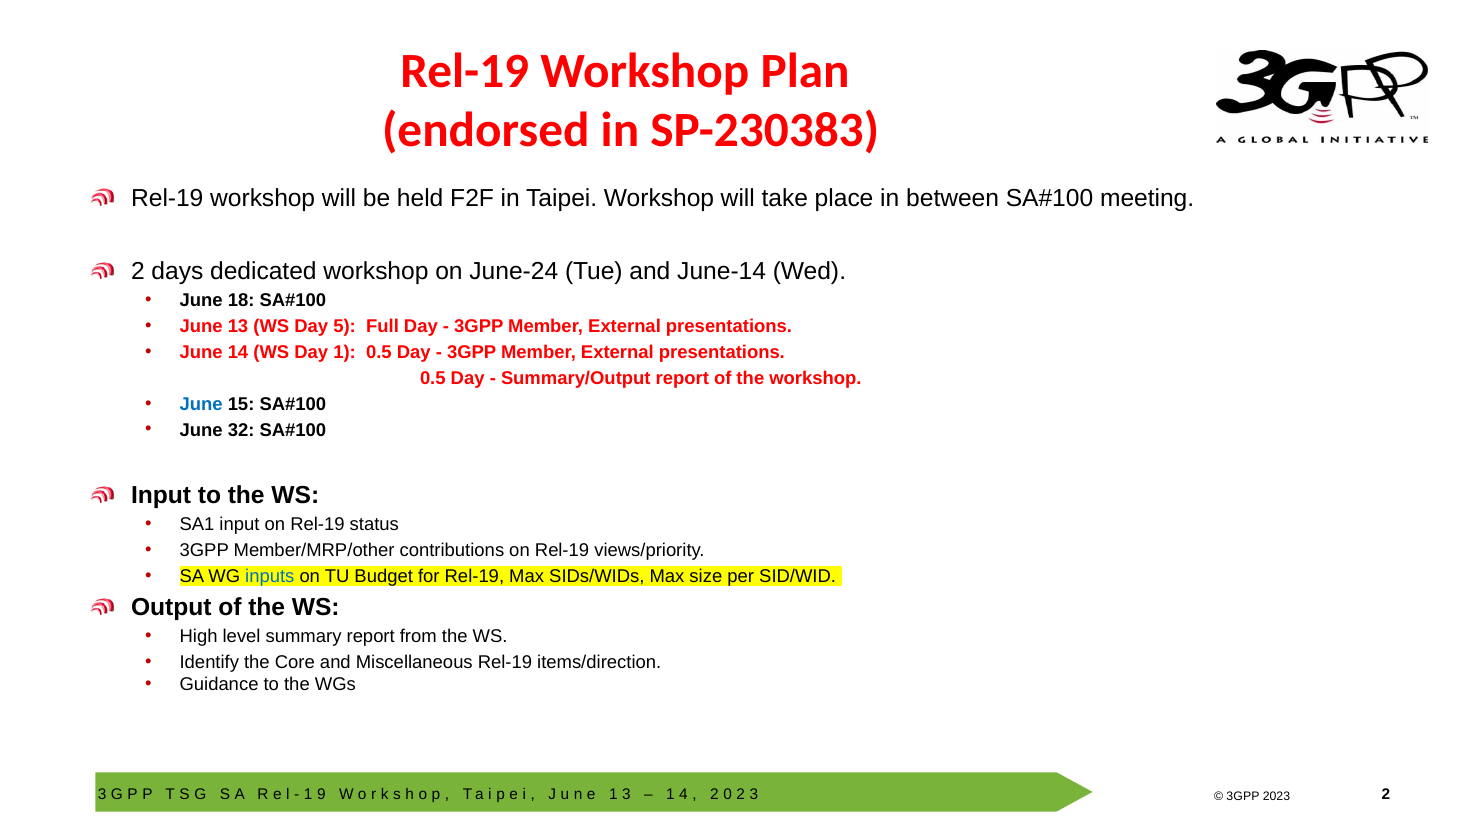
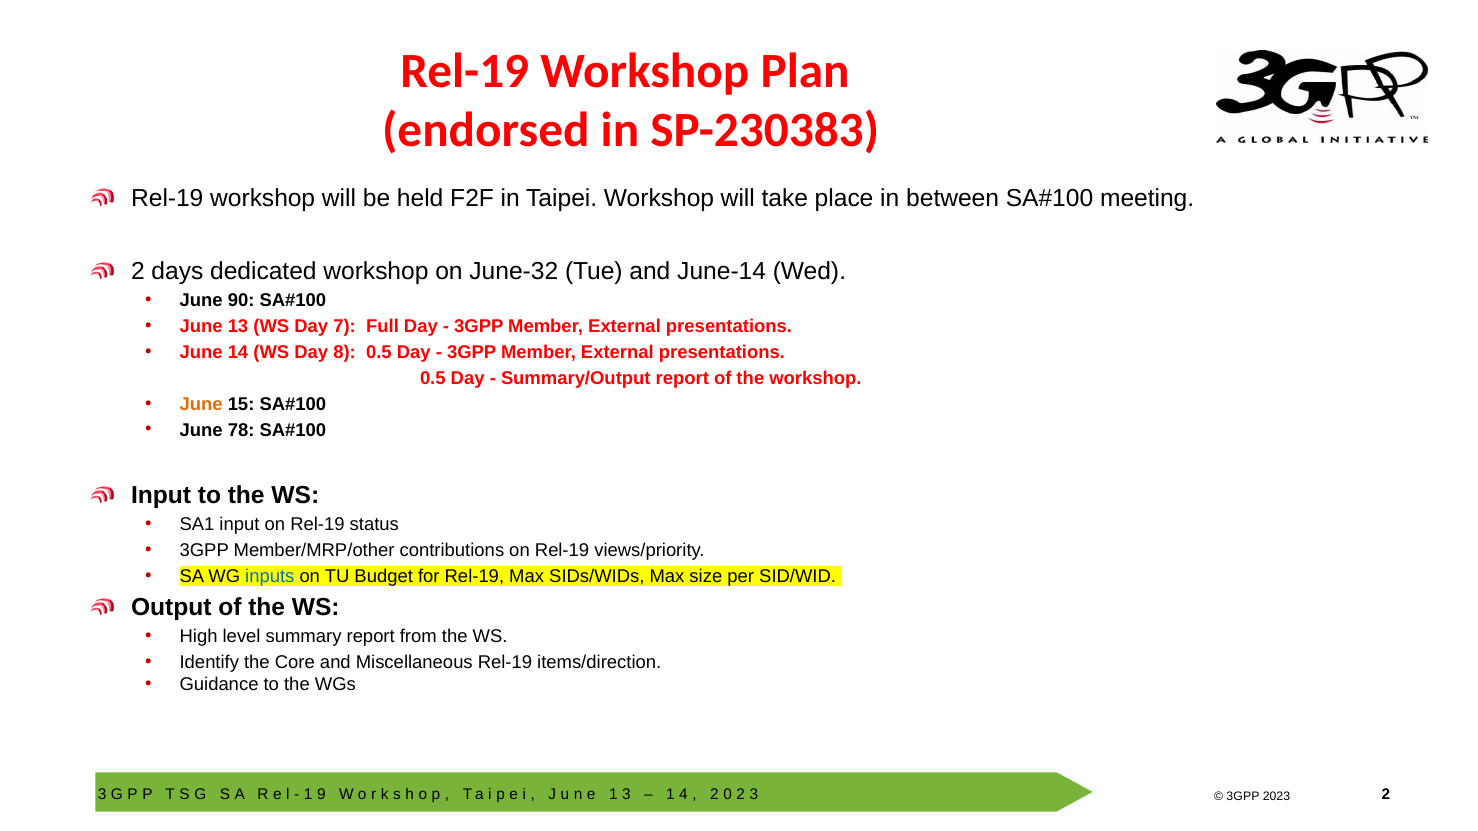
June-24: June-24 -> June-32
18: 18 -> 90
5: 5 -> 7
Day 1: 1 -> 8
June at (201, 404) colour: blue -> orange
32: 32 -> 78
